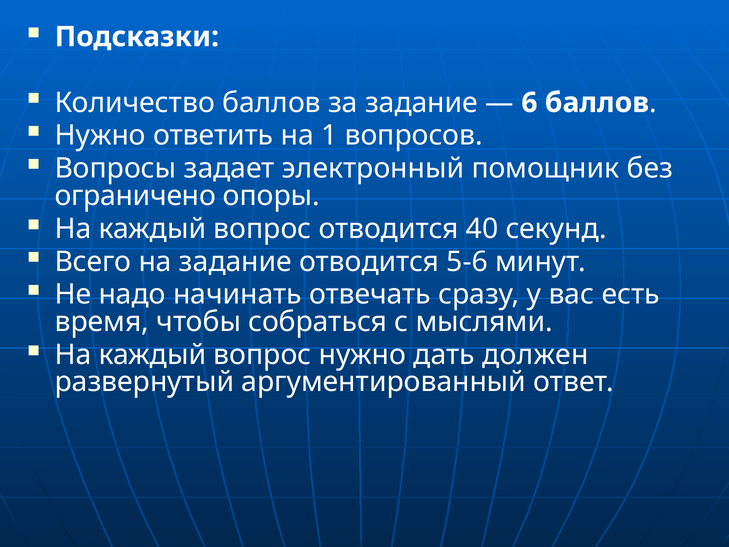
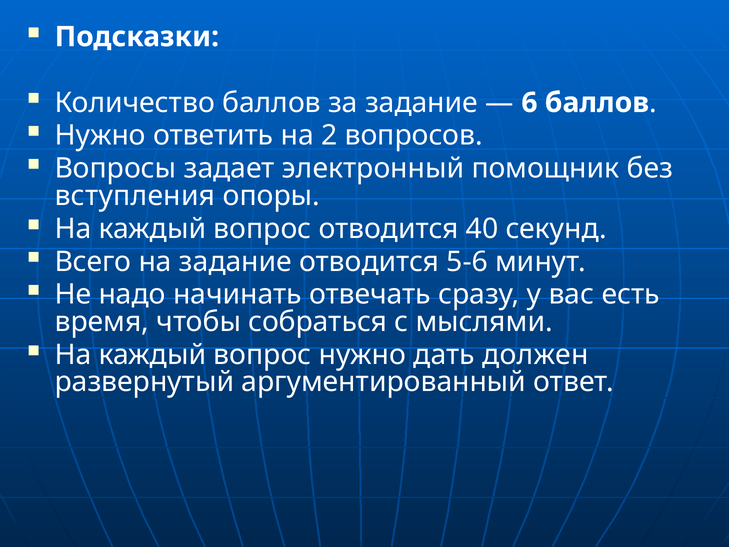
1: 1 -> 2
ограничено: ограничено -> вступления
